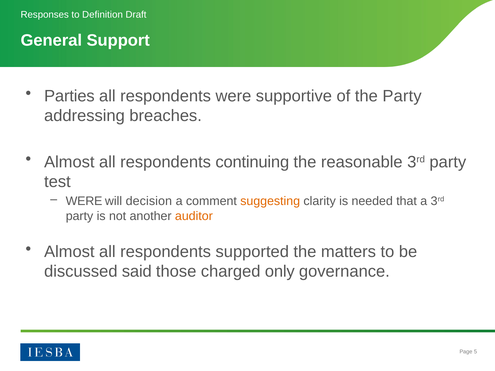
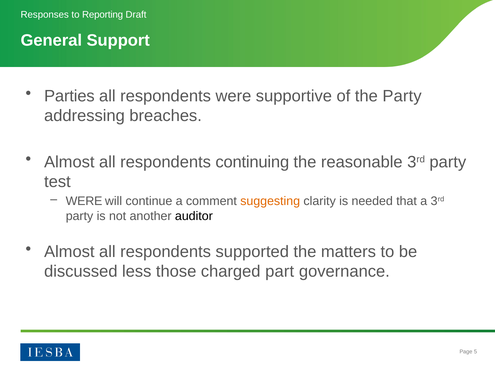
Definition: Definition -> Reporting
decision: decision -> continue
auditor colour: orange -> black
said: said -> less
only: only -> part
